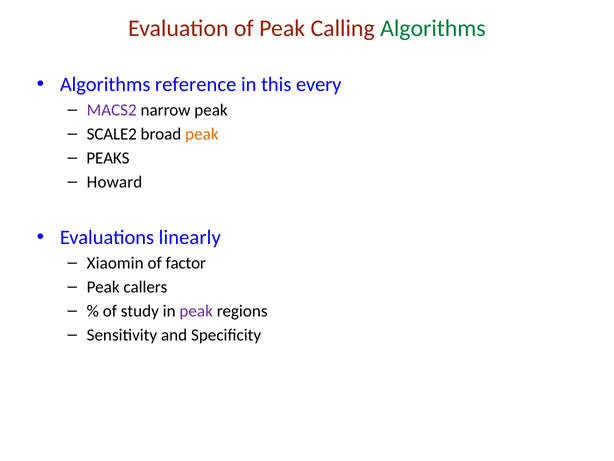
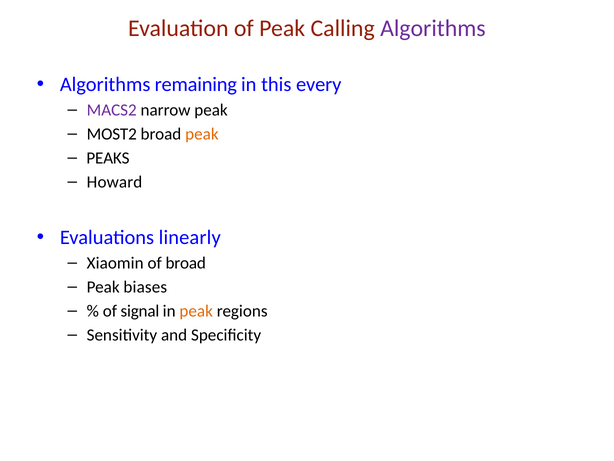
Algorithms at (433, 28) colour: green -> purple
reference: reference -> remaining
SCALE2: SCALE2 -> MOST2
of factor: factor -> broad
callers: callers -> biases
study: study -> signal
peak at (196, 311) colour: purple -> orange
